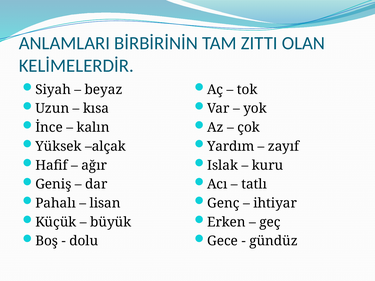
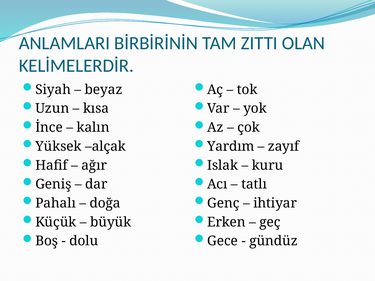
lisan: lisan -> doğa
